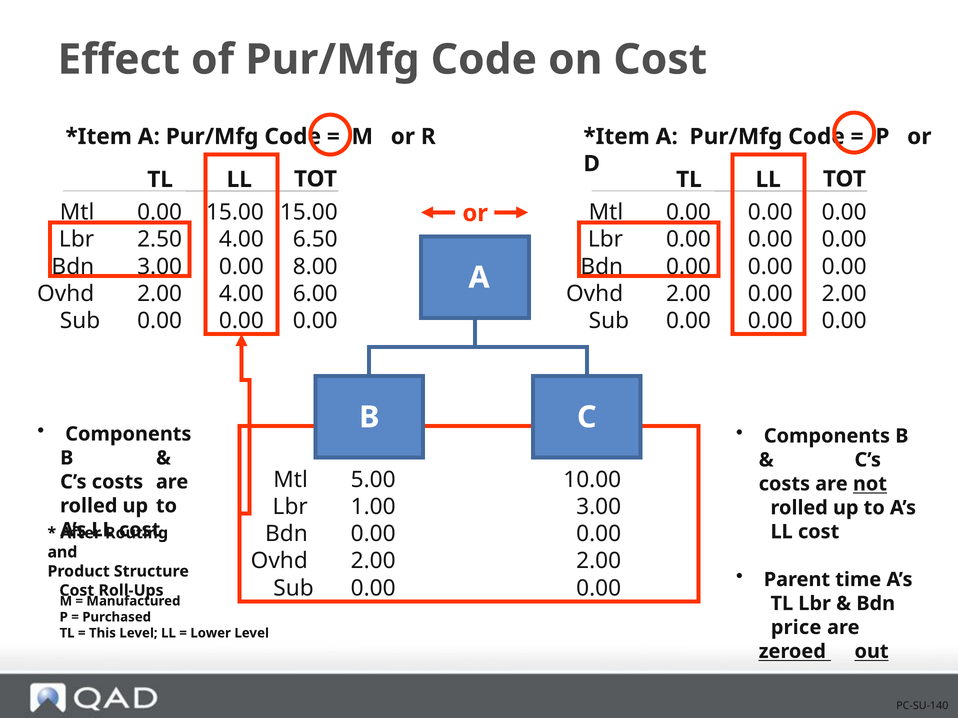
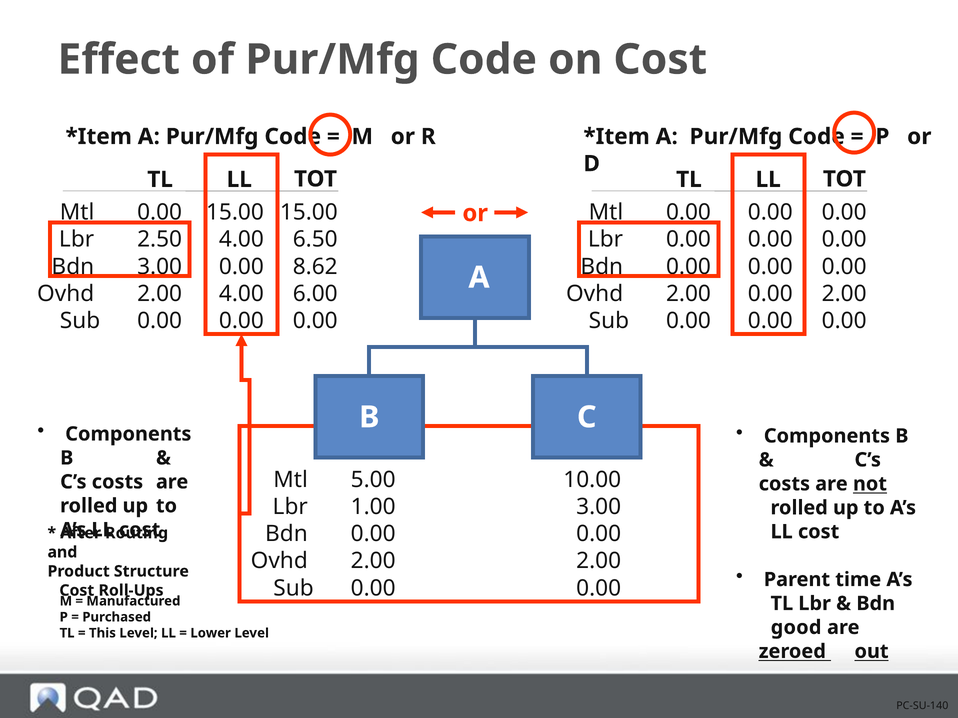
8.00: 8.00 -> 8.62
price: price -> good
